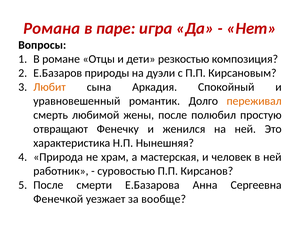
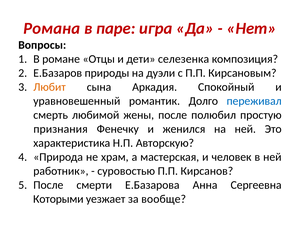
резкостью: резкостью -> селезенка
переживал colour: orange -> blue
отвращают: отвращают -> признания
Нынешняя: Нынешняя -> Авторскую
Фенечкой: Фенечкой -> Которыми
